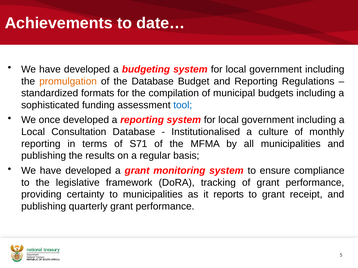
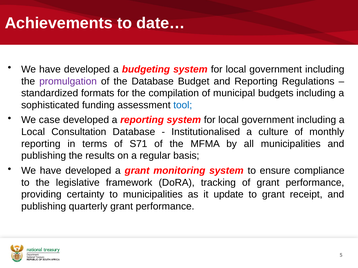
promulgation colour: orange -> purple
once: once -> case
reports: reports -> update
